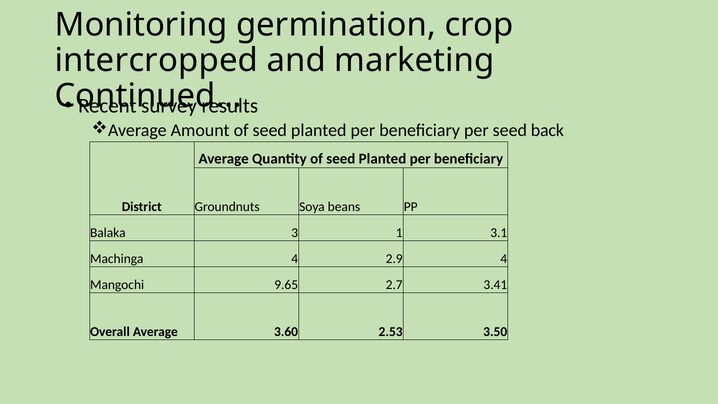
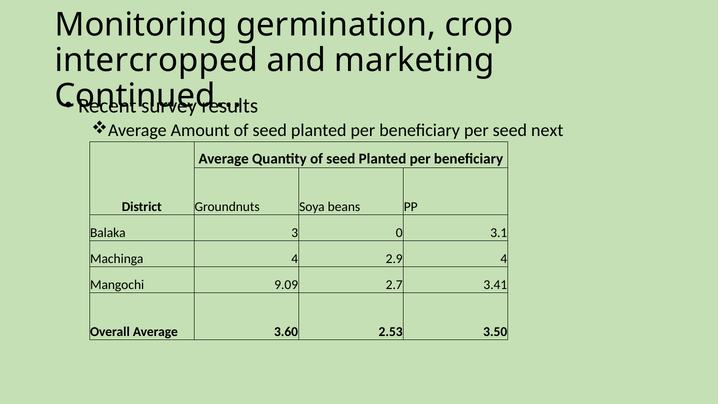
back: back -> next
1: 1 -> 0
9.65: 9.65 -> 9.09
